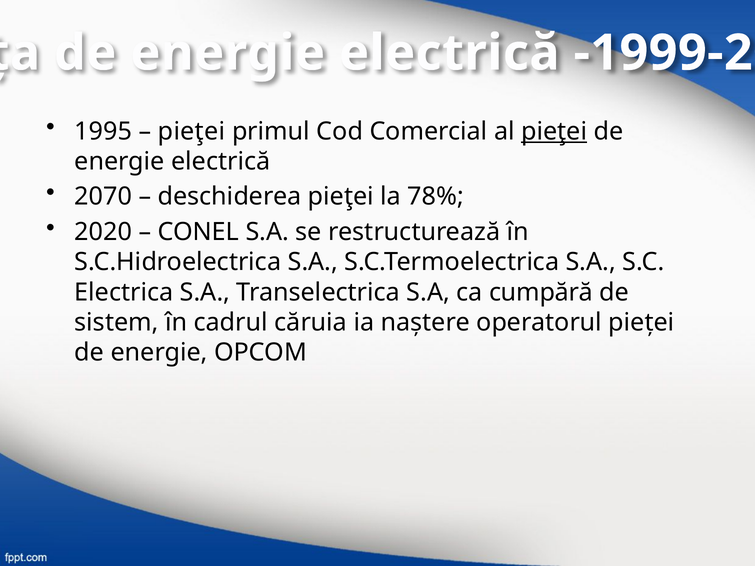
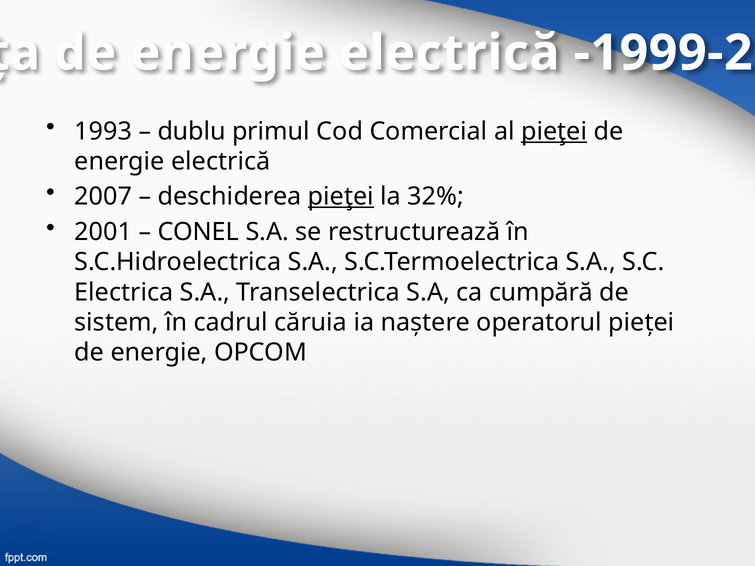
1995: 1995 -> 1993
pieţei at (191, 131): pieţei -> dublu
2070: 2070 -> 2007
pieţei at (341, 197) underline: none -> present
78%: 78% -> 32%
2020: 2020 -> 2001
